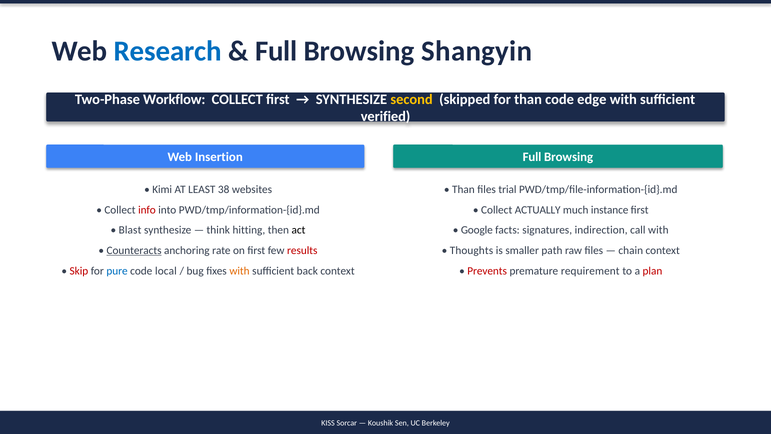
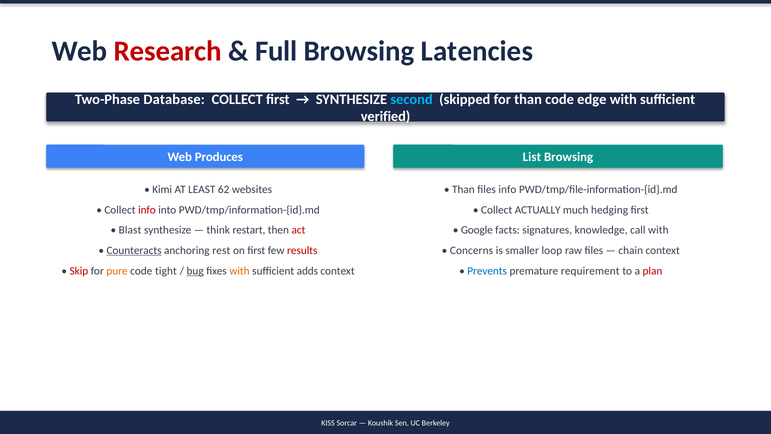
Research colour: blue -> red
Shangyin: Shangyin -> Latencies
Workflow: Workflow -> Database
second colour: yellow -> light blue
Insertion: Insertion -> Produces
Full at (532, 157): Full -> List
38: 38 -> 62
files trial: trial -> info
instance: instance -> hedging
hitting: hitting -> restart
act colour: black -> red
indirection: indirection -> knowledge
rate: rate -> rest
Thoughts: Thoughts -> Concerns
path: path -> loop
pure colour: blue -> orange
local: local -> tight
bug underline: none -> present
back: back -> adds
Prevents colour: red -> blue
